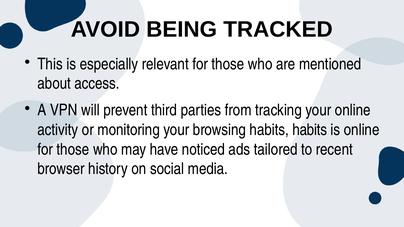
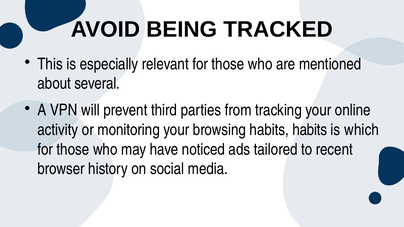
access: access -> several
is online: online -> which
